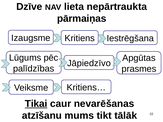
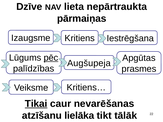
pēc underline: none -> present
Jāpiedzīvo: Jāpiedzīvo -> Augšupeja
mums: mums -> lielāka
